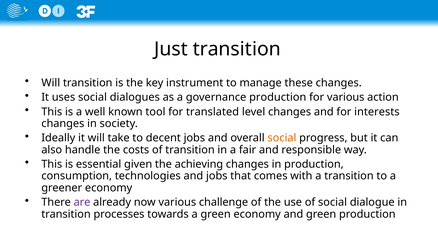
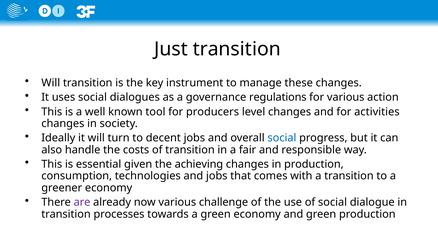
governance production: production -> regulations
translated: translated -> producers
interests: interests -> activities
take: take -> turn
social at (282, 138) colour: orange -> blue
